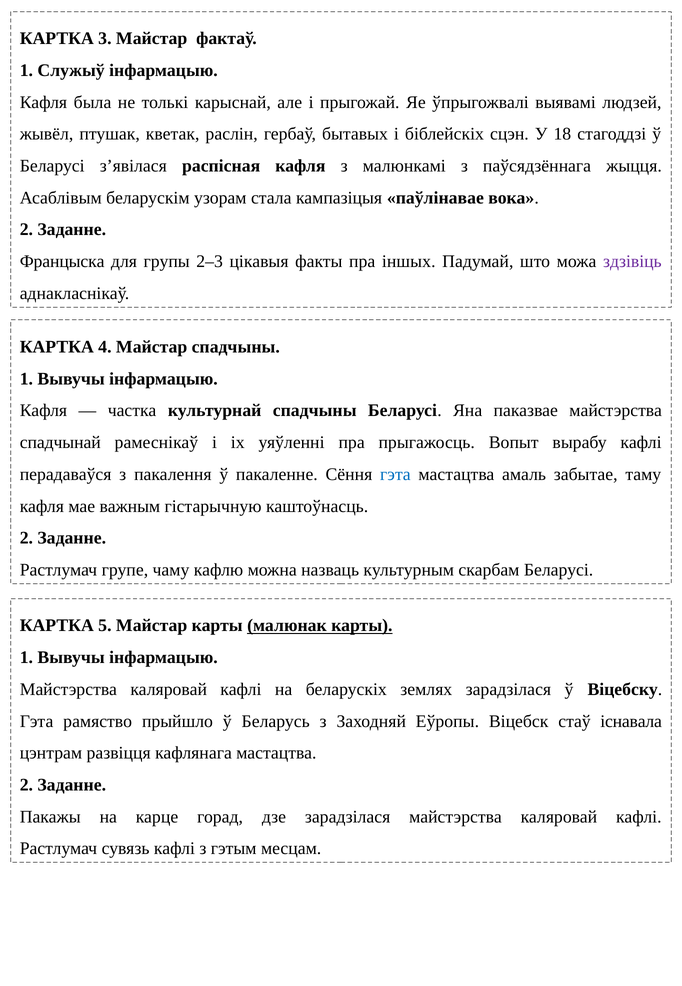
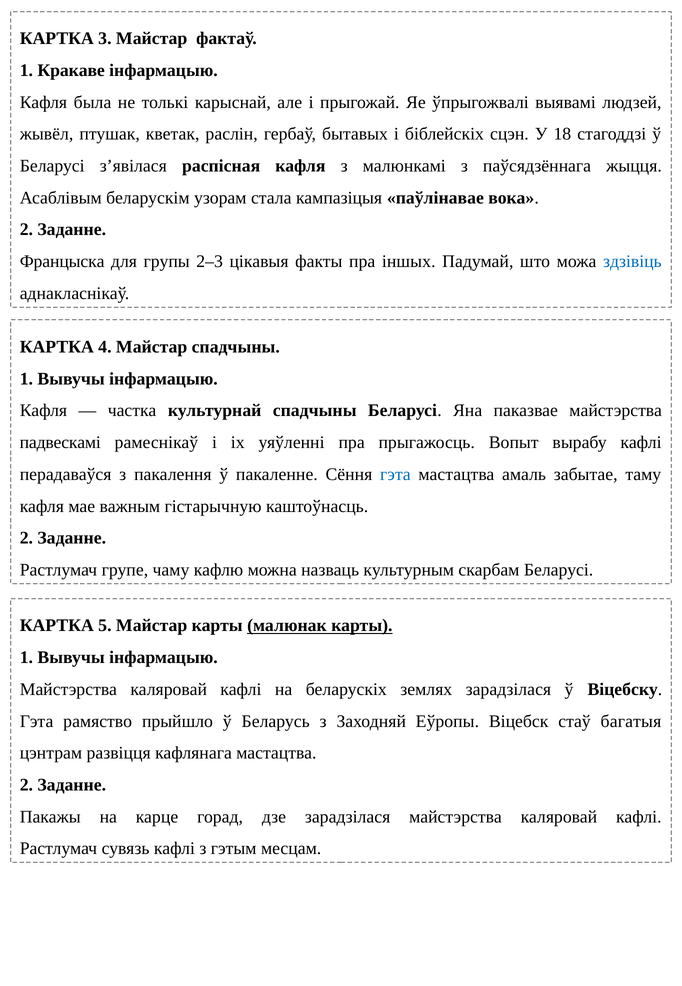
Служыў: Служыў -> Кракаве
здзівіць colour: purple -> blue
спадчынай: спадчынай -> падвескамі
існавала: існавала -> багатыя
